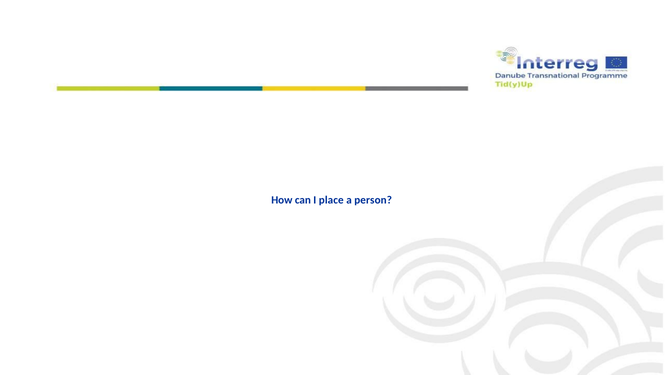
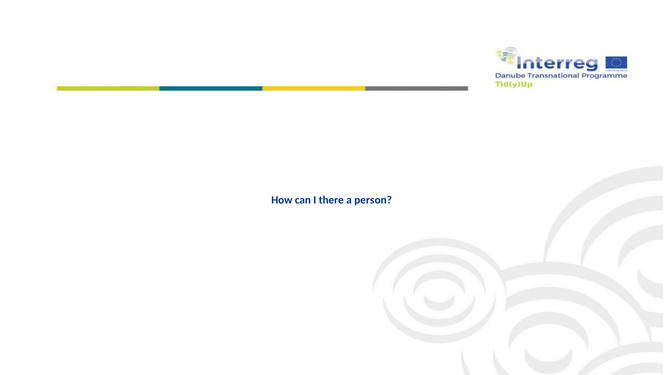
place: place -> there
